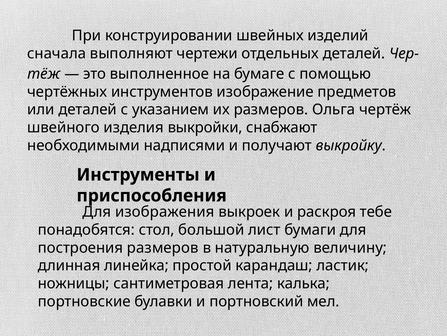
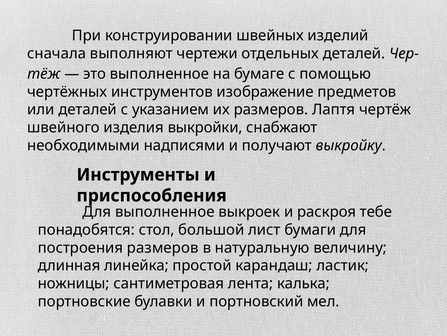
Ольга: Ольга -> Лаптя
Для изображения: изображения -> выполненное
